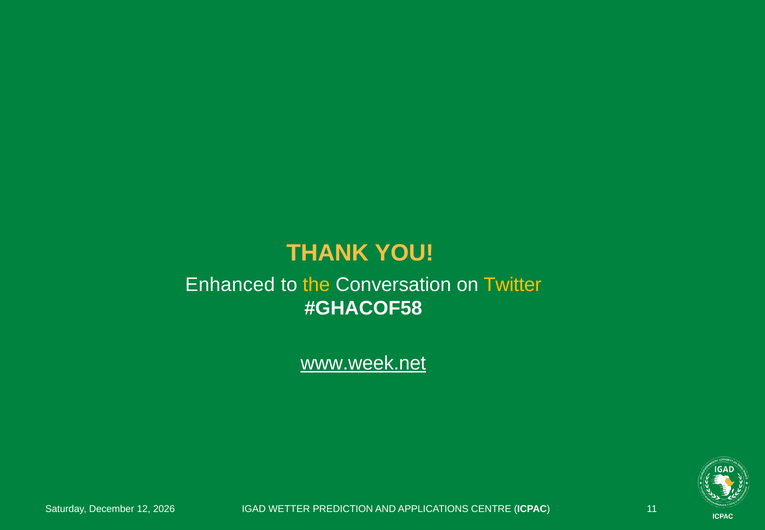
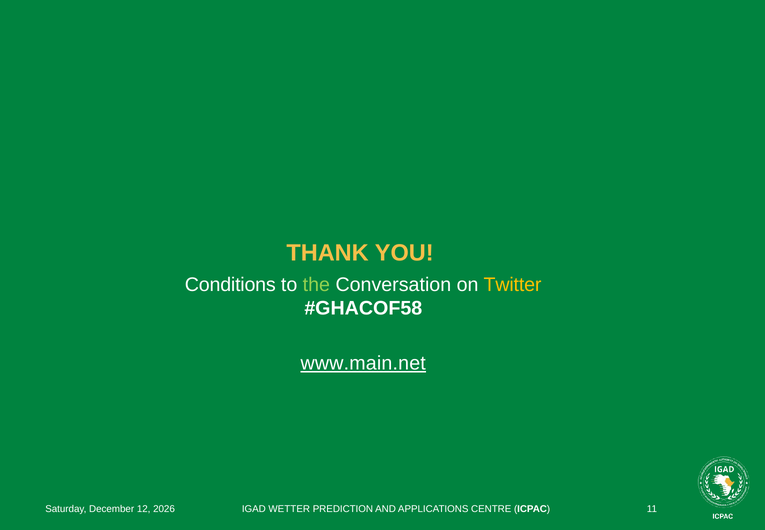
Enhanced: Enhanced -> Conditions
the colour: yellow -> light green
www.week.net: www.week.net -> www.main.net
